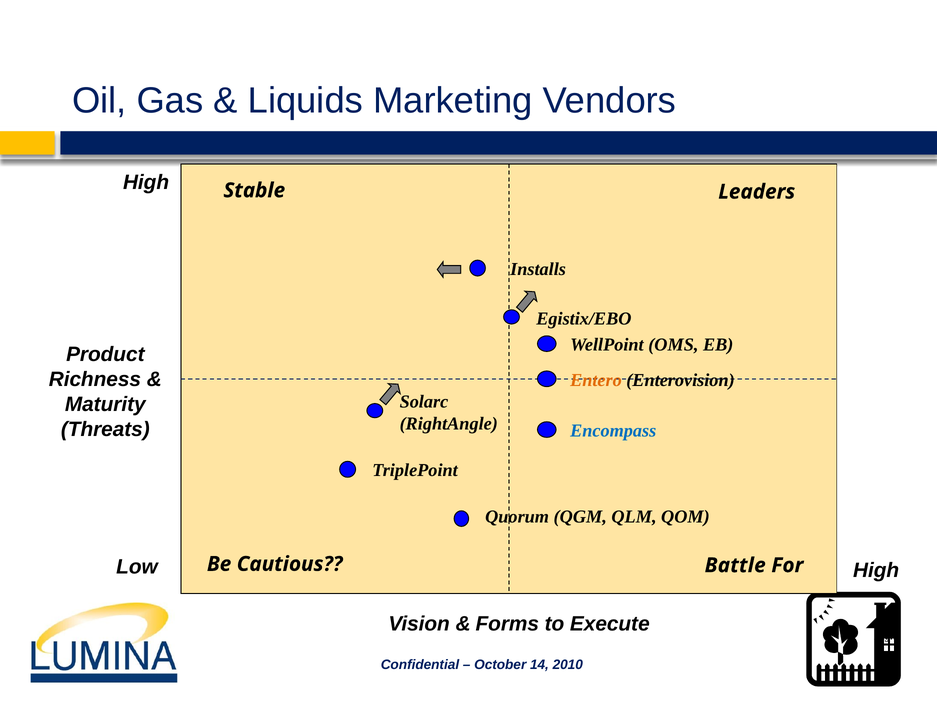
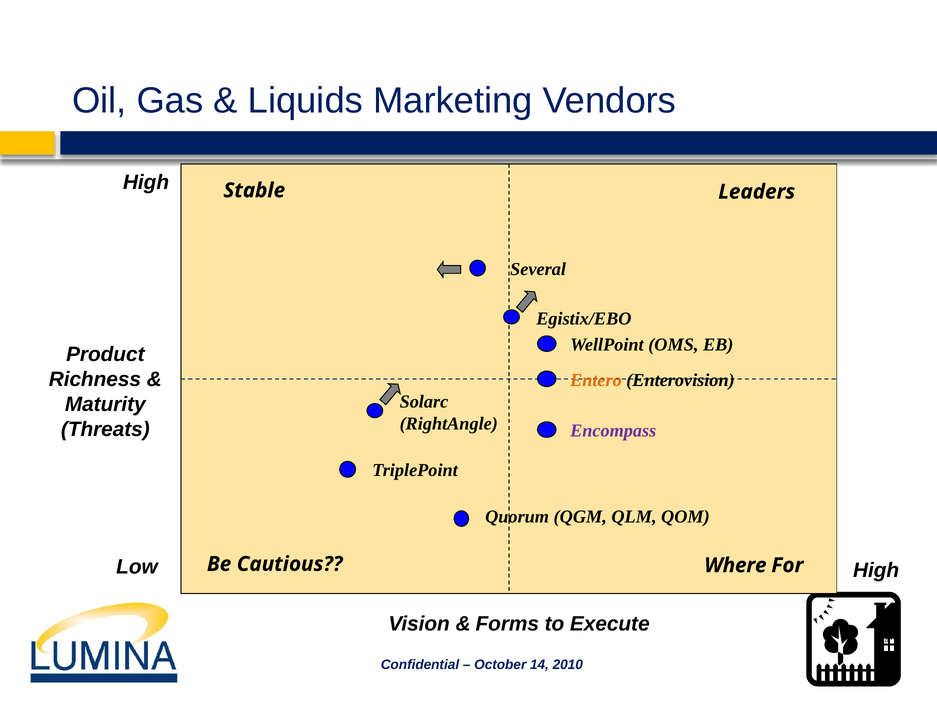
Installs: Installs -> Several
Encompass colour: blue -> purple
Battle: Battle -> Where
